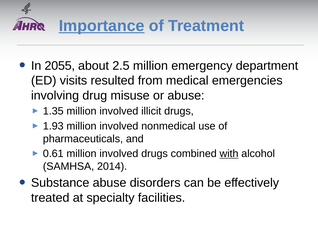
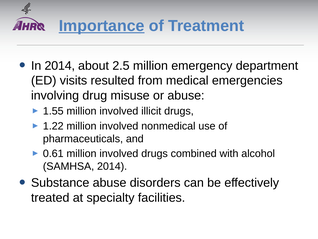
In 2055: 2055 -> 2014
1.35: 1.35 -> 1.55
1.93: 1.93 -> 1.22
with underline: present -> none
